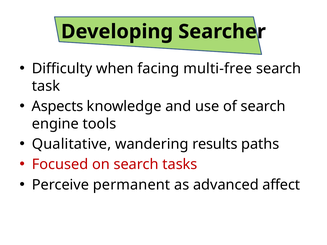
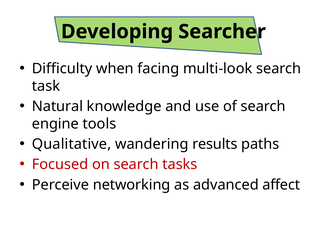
multi-free: multi-free -> multi-look
Aspects: Aspects -> Natural
permanent: permanent -> networking
